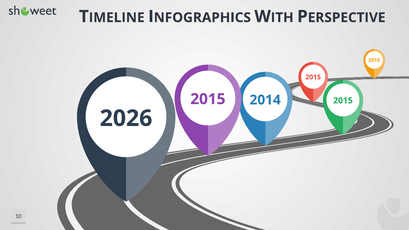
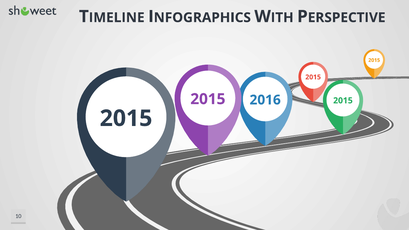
2014: 2014 -> 2016
2026 at (126, 118): 2026 -> 2015
